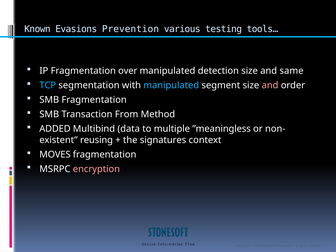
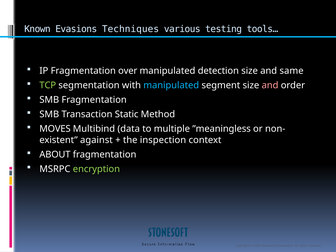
Prevention: Prevention -> Techniques
TCP colour: light blue -> light green
From: From -> Static
ADDED: ADDED -> MOVES
reusing: reusing -> against
signatures: signatures -> inspection
MOVES: MOVES -> ABOUT
encryption colour: pink -> light green
